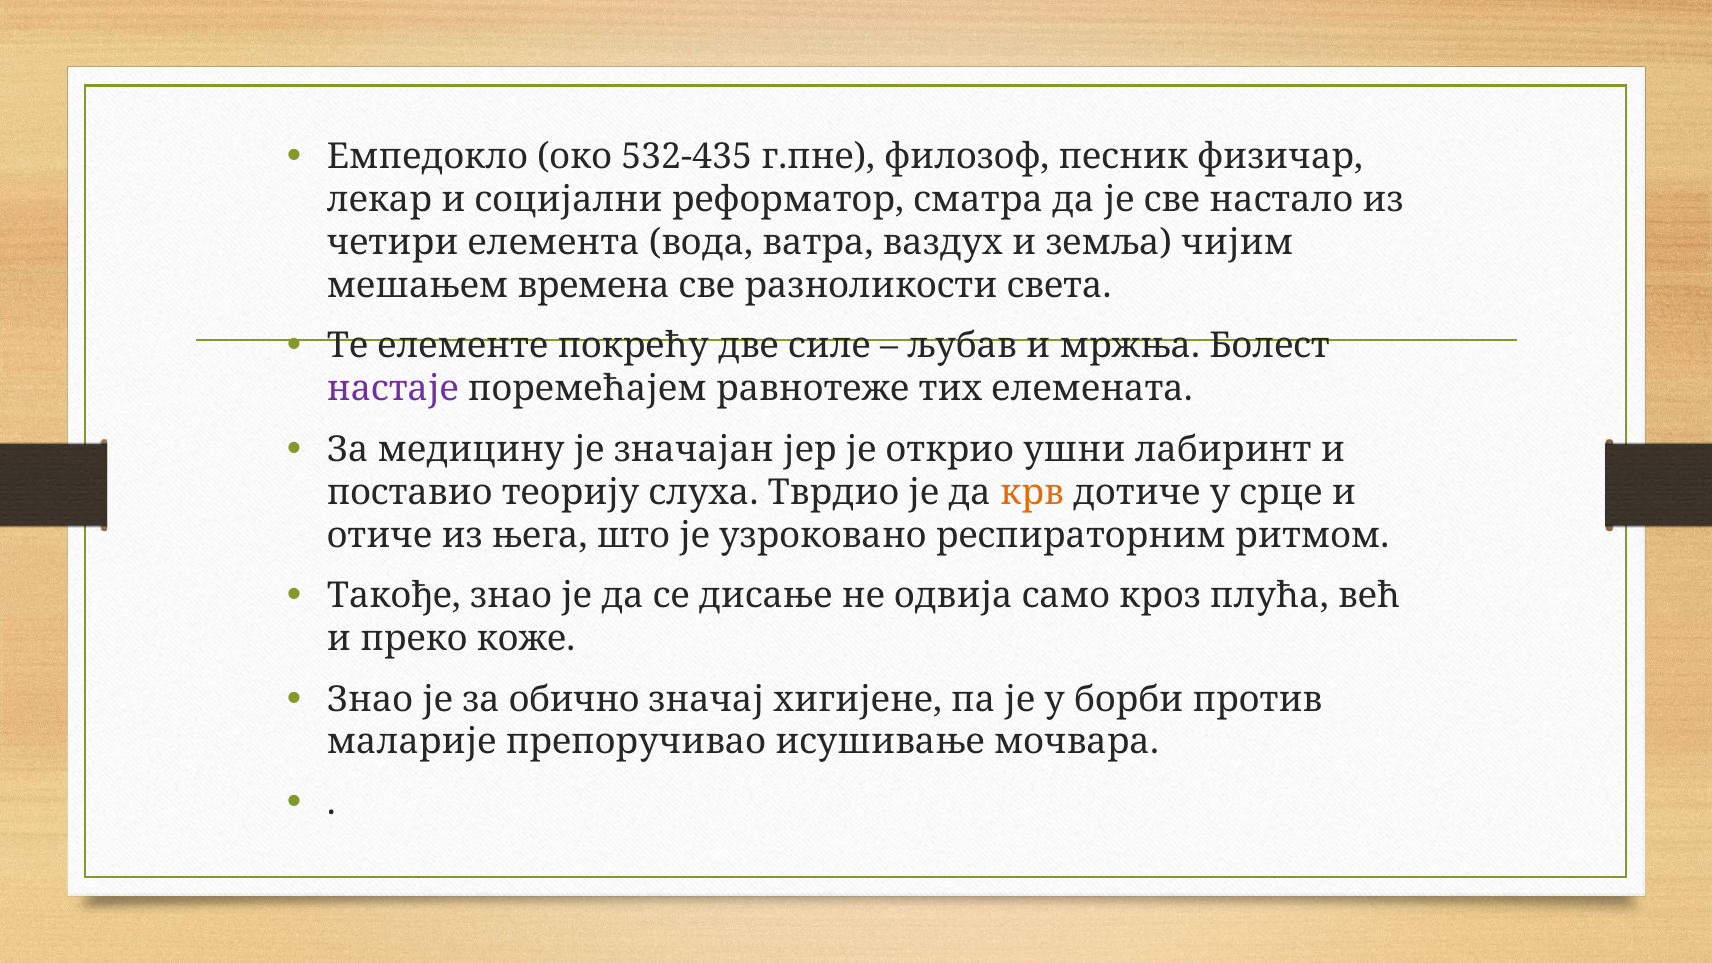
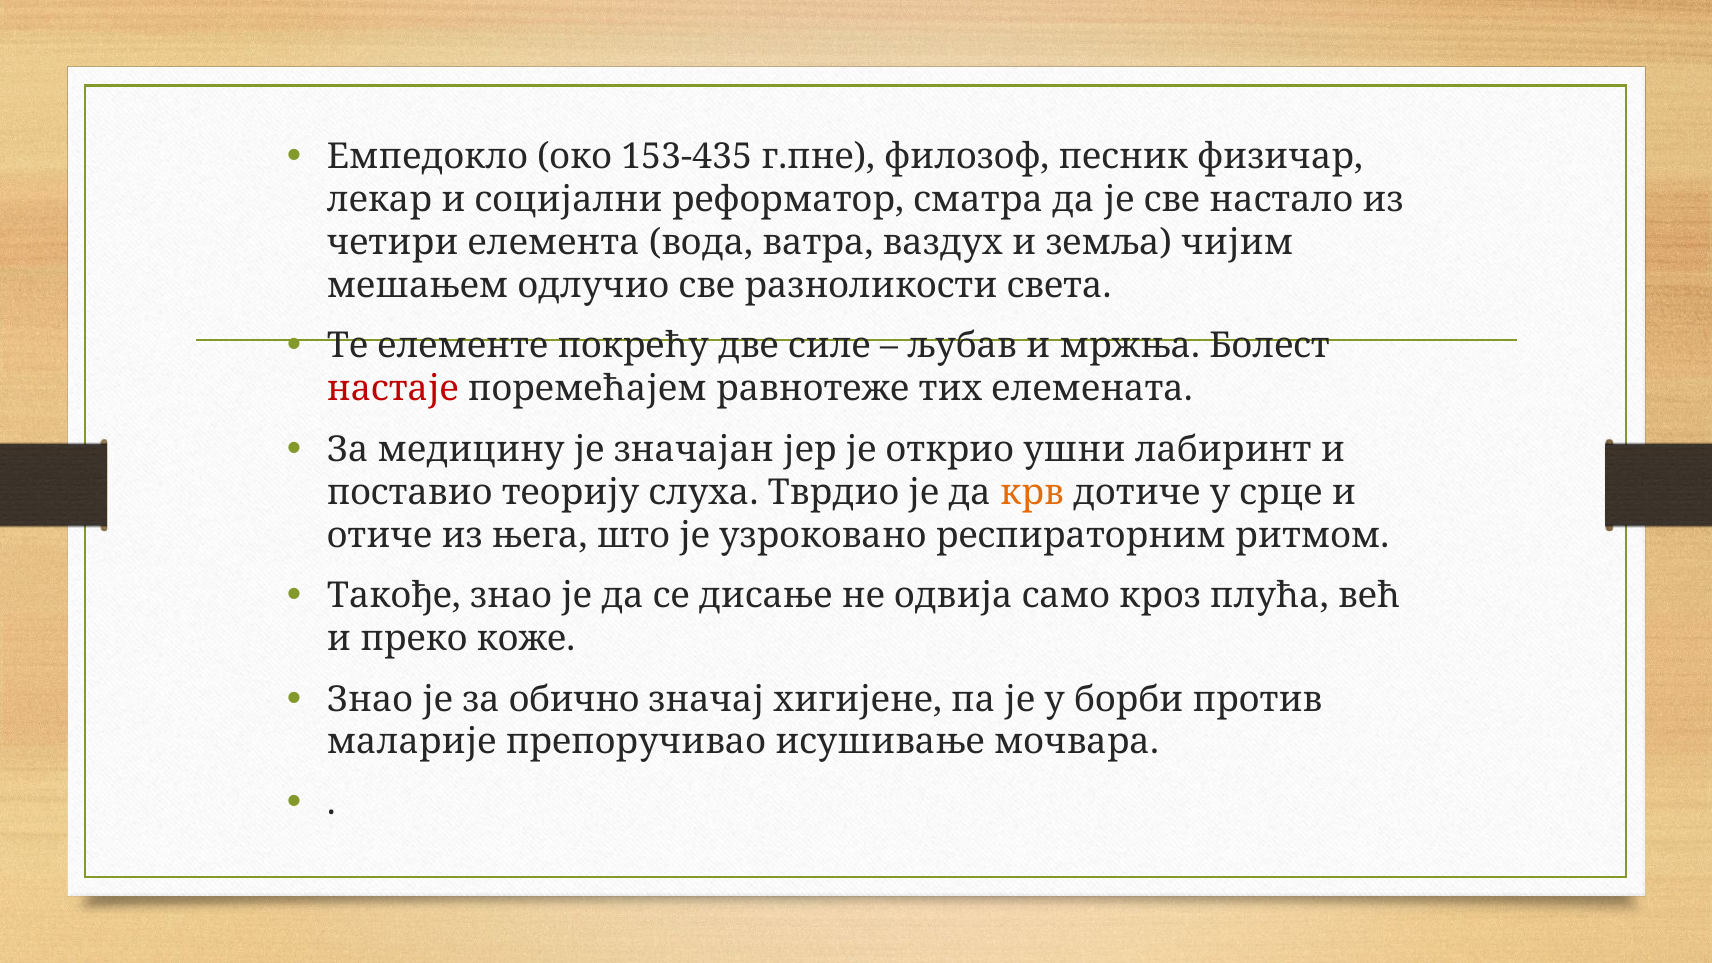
532-435: 532-435 -> 153-435
времена: времена -> одлучио
настаје colour: purple -> red
